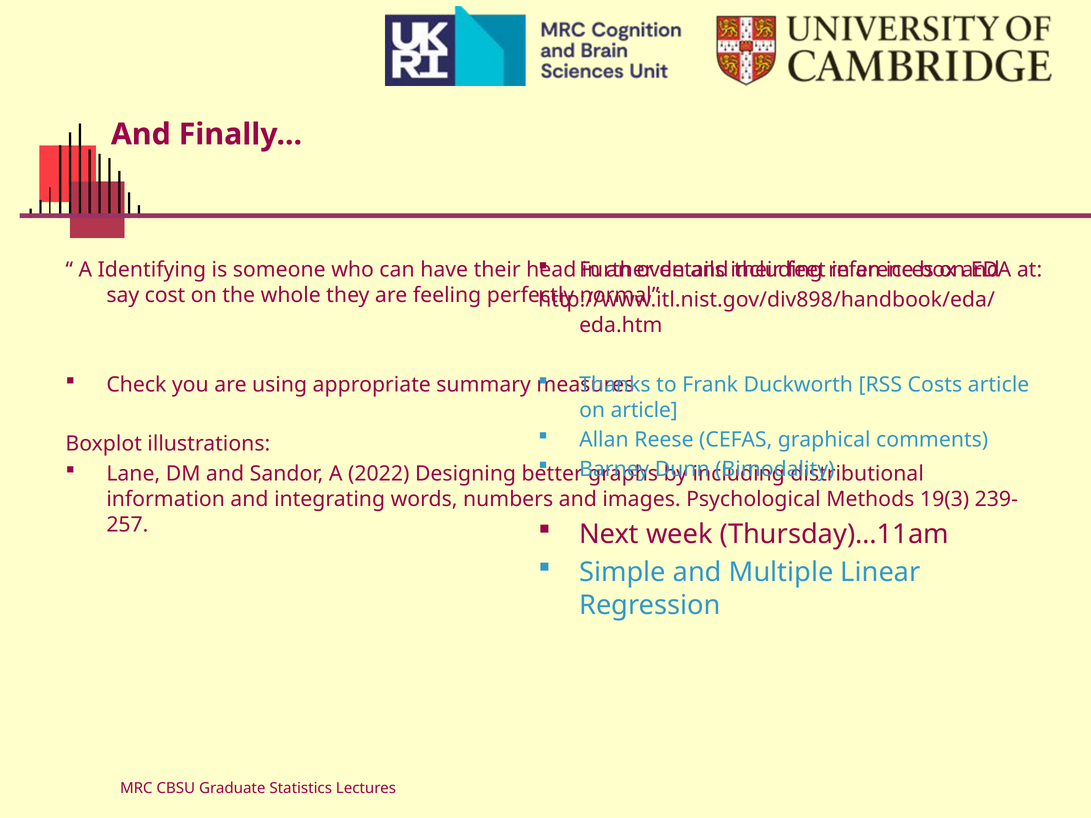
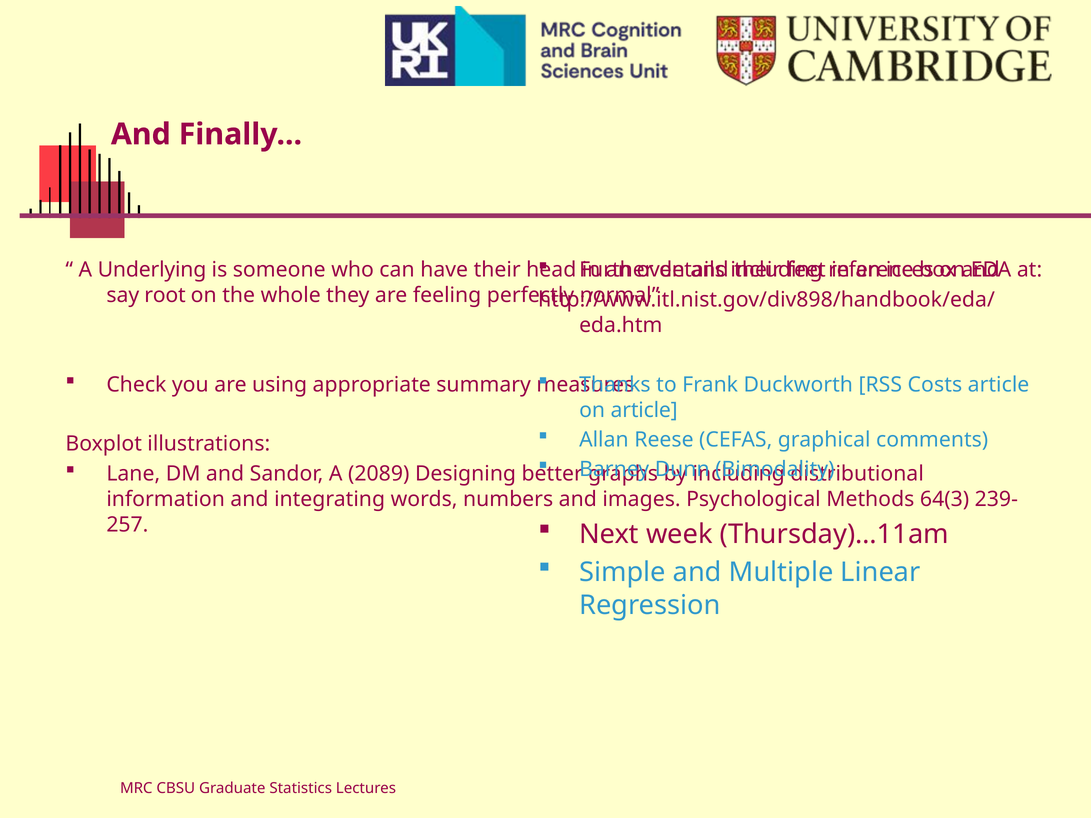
Identifying: Identifying -> Underlying
cost: cost -> root
2022: 2022 -> 2089
19(3: 19(3 -> 64(3
